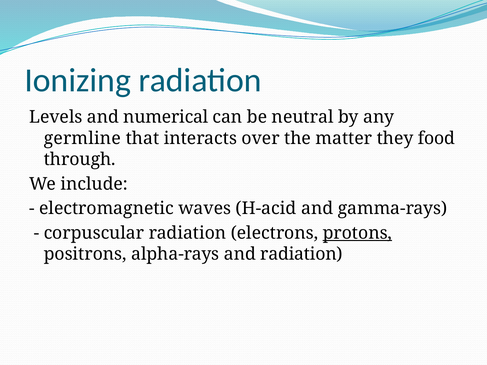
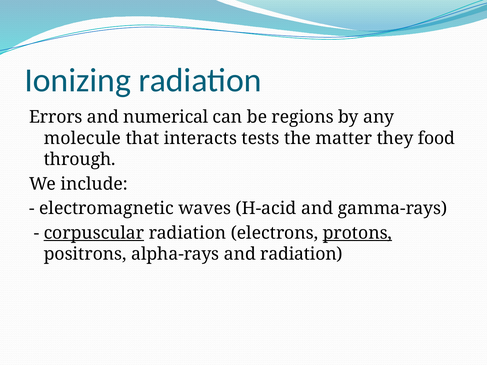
Levels: Levels -> Errors
neutral: neutral -> regions
germline: germline -> molecule
over: over -> tests
corpuscular underline: none -> present
